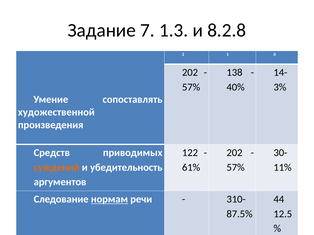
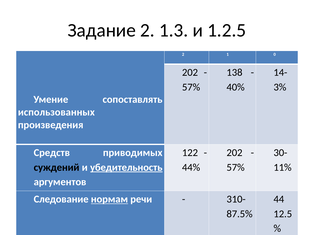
Задание 7: 7 -> 2
8.2.8: 8.2.8 -> 1.2.5
художественной: художественной -> использованных
суждений colour: orange -> black
убедительность underline: none -> present
61%: 61% -> 44%
